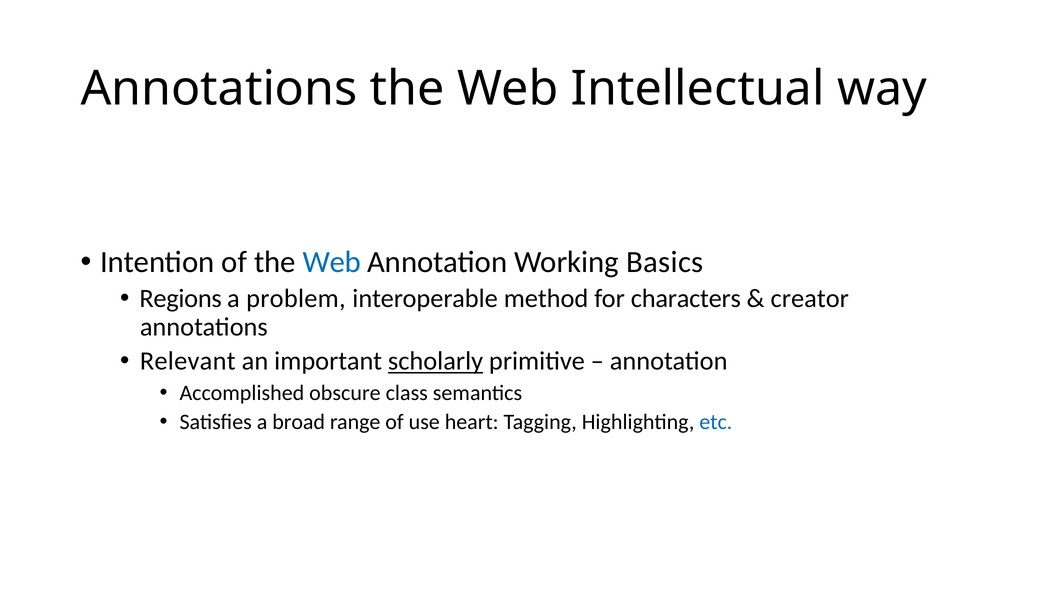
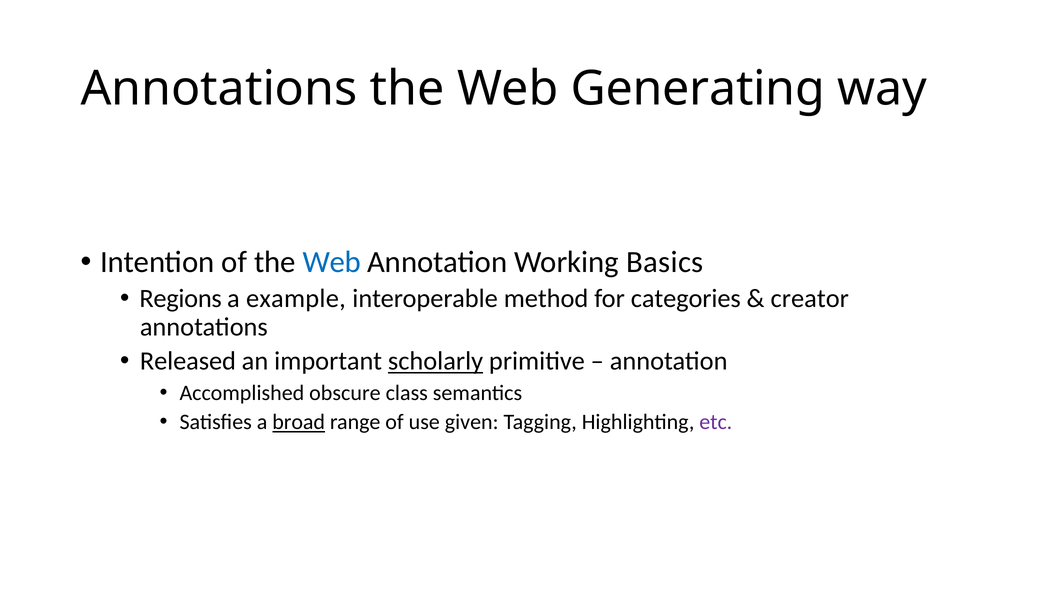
Intellectual: Intellectual -> Generating
problem: problem -> example
characters: characters -> categories
Relevant: Relevant -> Released
broad underline: none -> present
heart: heart -> given
etc colour: blue -> purple
